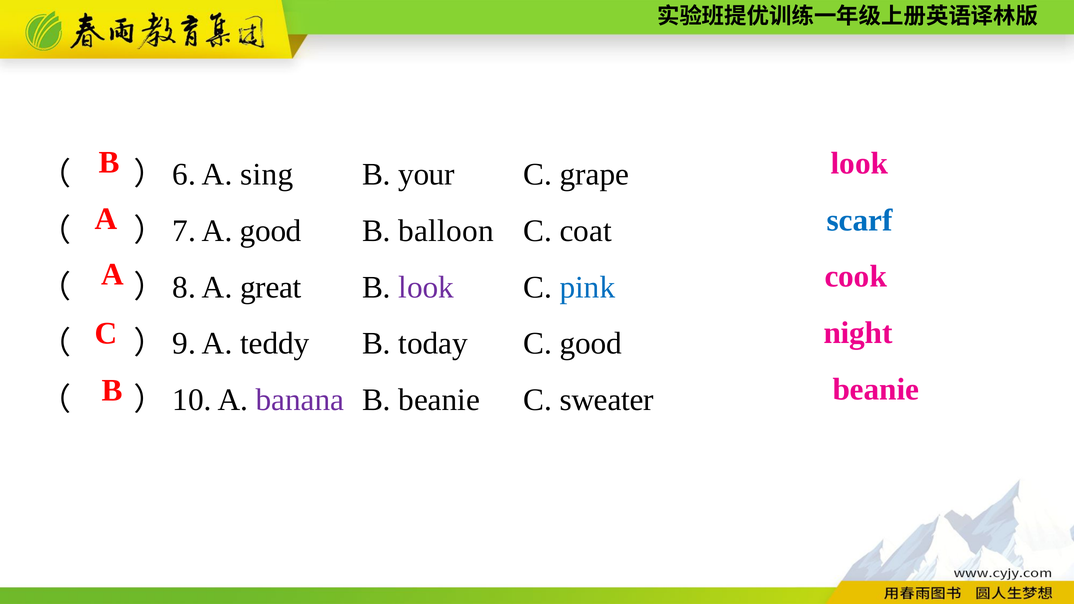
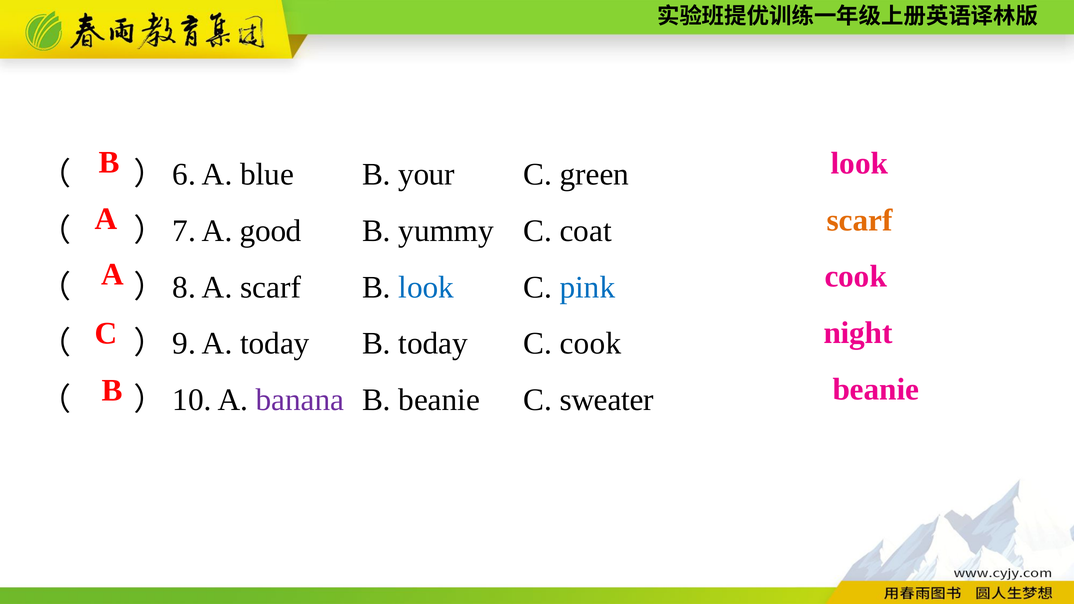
sing: sing -> blue
grape: grape -> green
scarf at (860, 221) colour: blue -> orange
balloon: balloon -> yummy
A great: great -> scarf
look at (426, 287) colour: purple -> blue
A teddy: teddy -> today
C good: good -> cook
